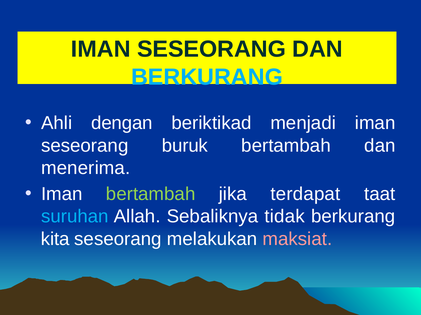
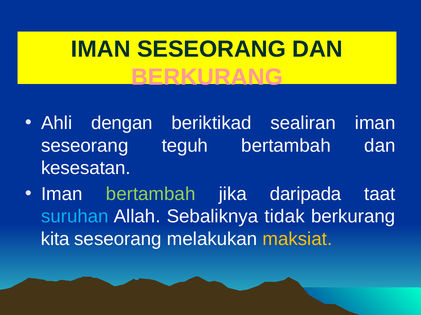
BERKURANG at (207, 77) colour: light blue -> pink
menjadi: menjadi -> sealiran
buruk: buruk -> teguh
menerima: menerima -> kesesatan
terdapat: terdapat -> daripada
maksiat colour: pink -> yellow
